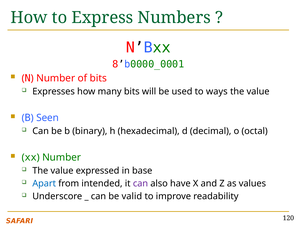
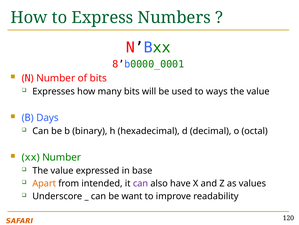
Seen: Seen -> Days
Apart colour: blue -> orange
valid: valid -> want
